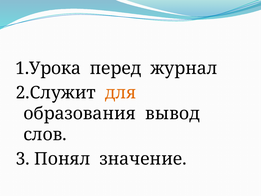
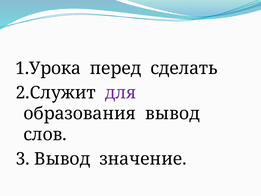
журнал: журнал -> сделать
для colour: orange -> purple
3 Понял: Понял -> Вывод
